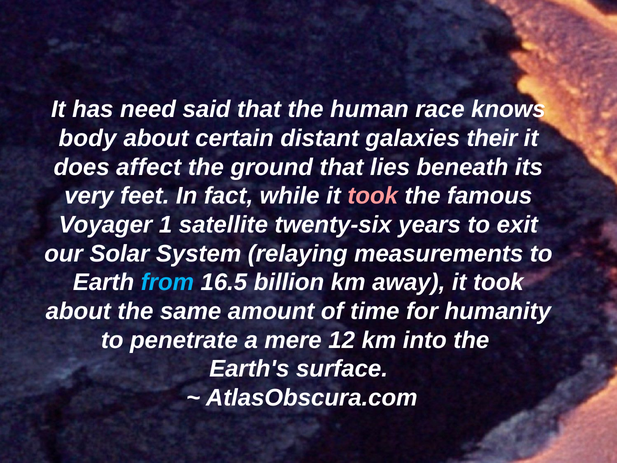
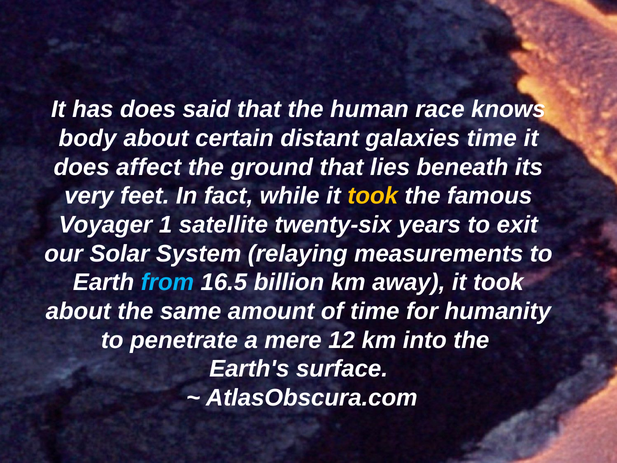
has need: need -> does
galaxies their: their -> time
took at (373, 196) colour: pink -> yellow
